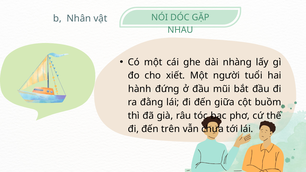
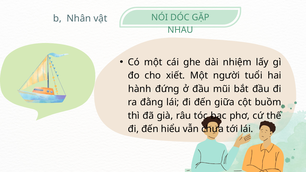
nhàng: nhàng -> nhiệm
trên: trên -> hiểu
